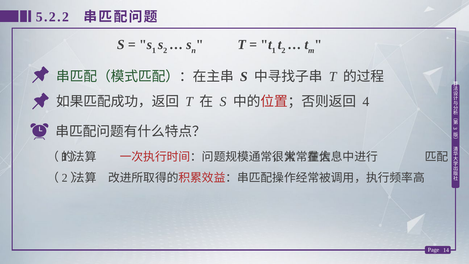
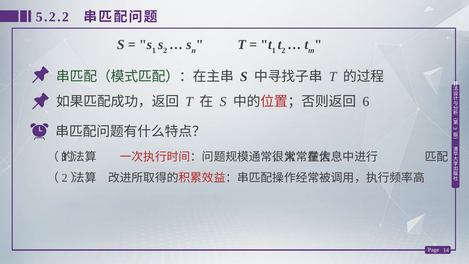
4: 4 -> 6
